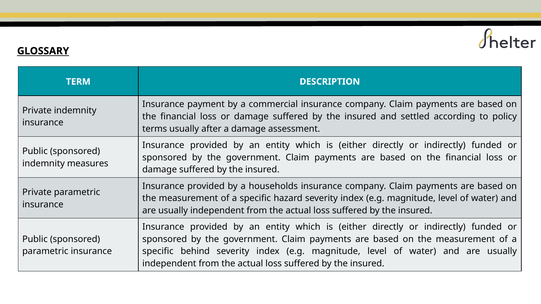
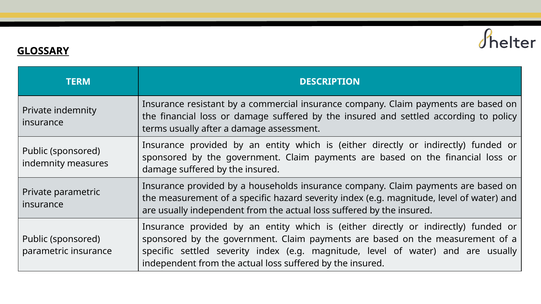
payment: payment -> resistant
specific behind: behind -> settled
